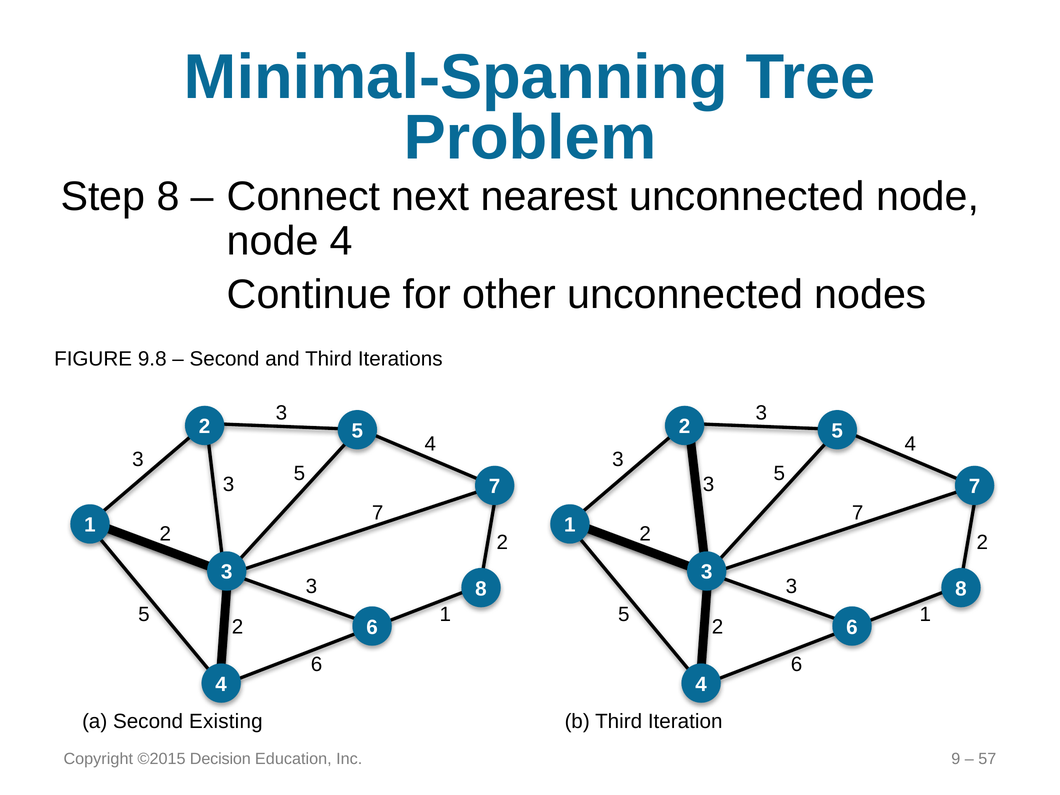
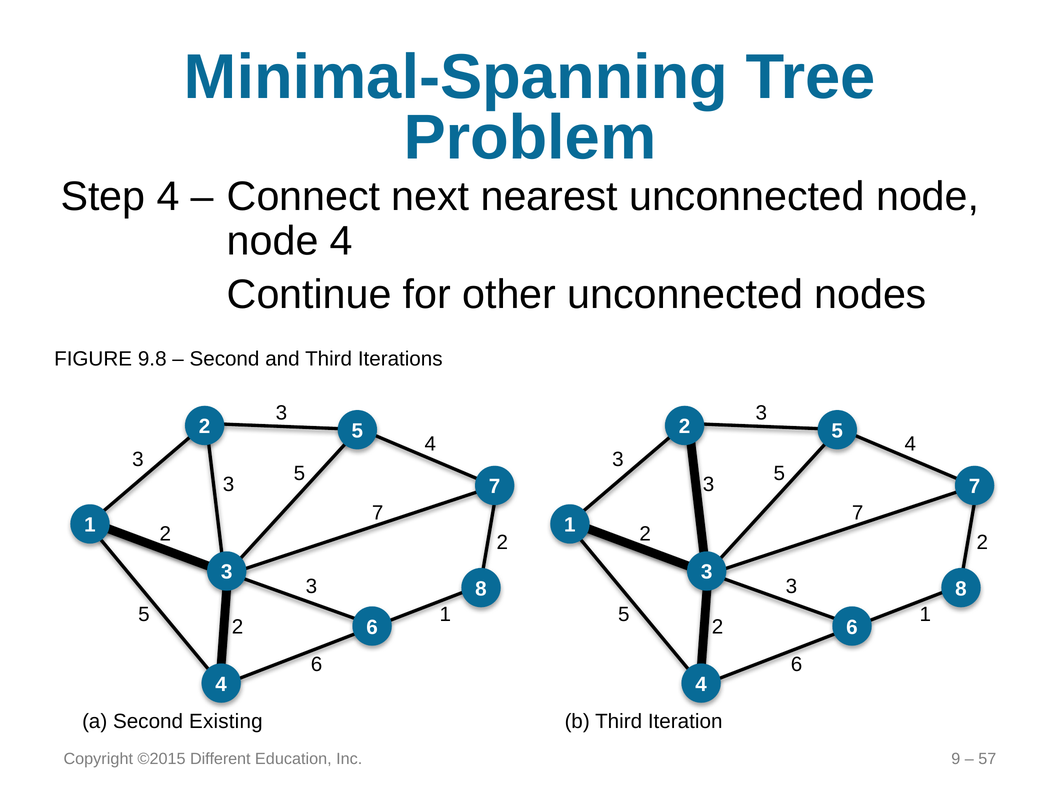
Step 8: 8 -> 4
Decision: Decision -> Different
